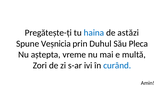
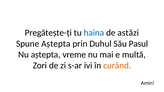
Spune Veșnicia: Veșnicia -> Aștepta
Pleca: Pleca -> Pasul
curând colour: blue -> orange
